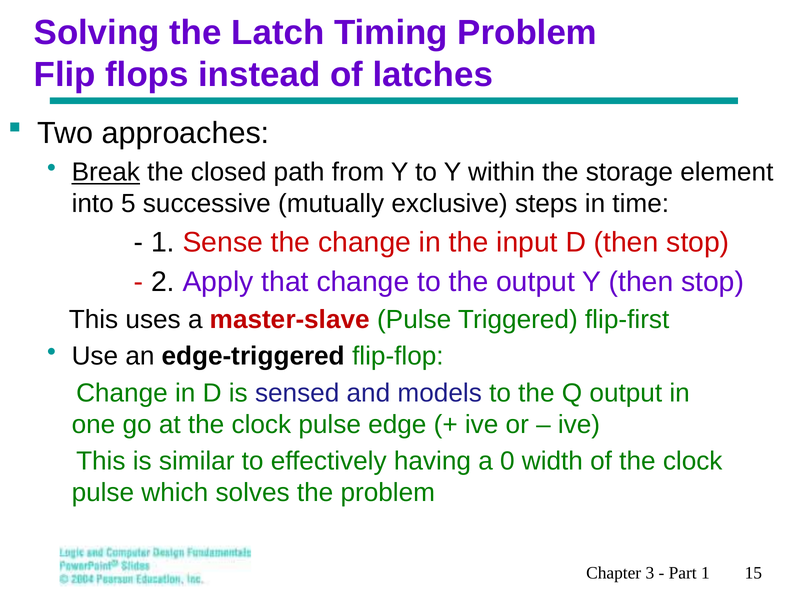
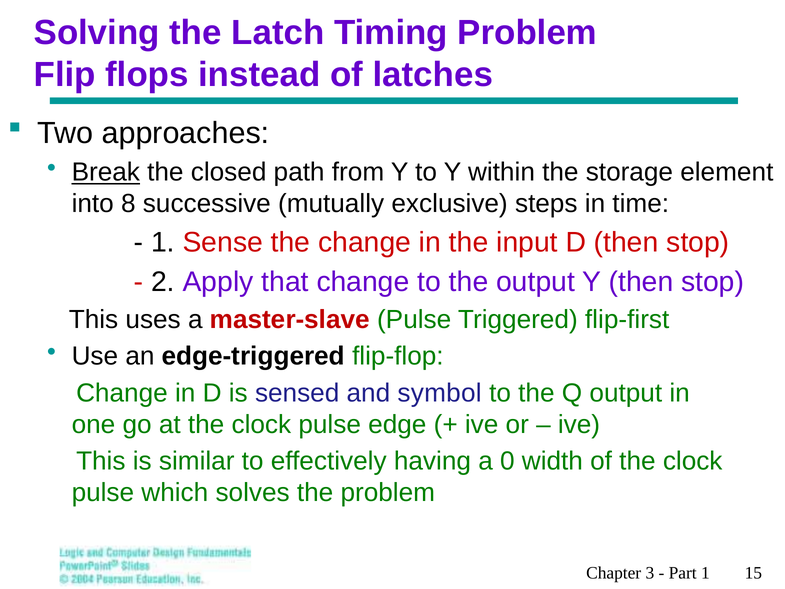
5: 5 -> 8
models: models -> symbol
